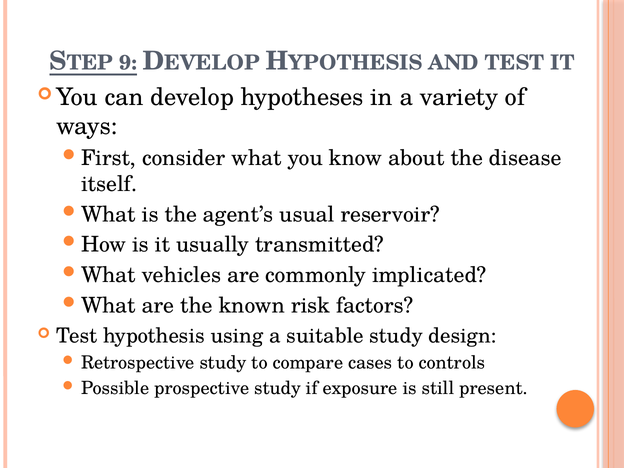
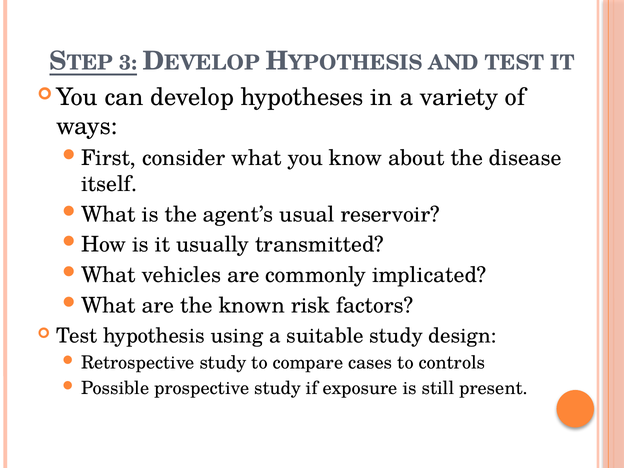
9: 9 -> 3
